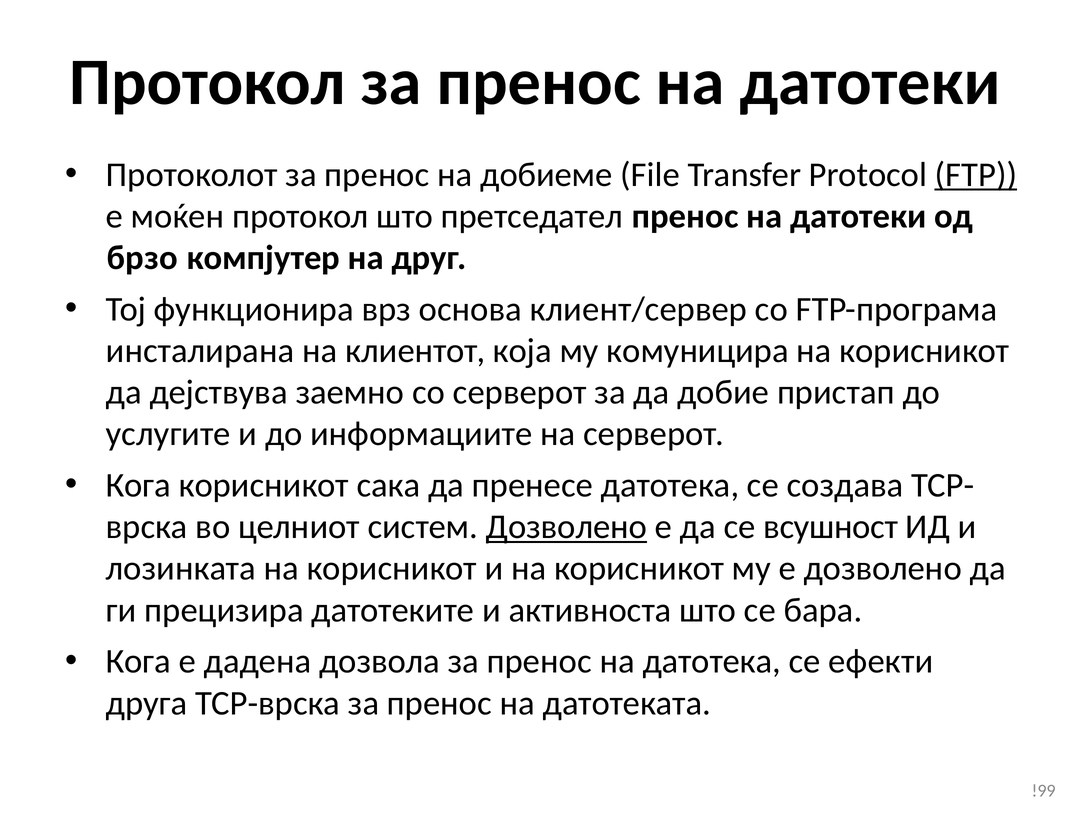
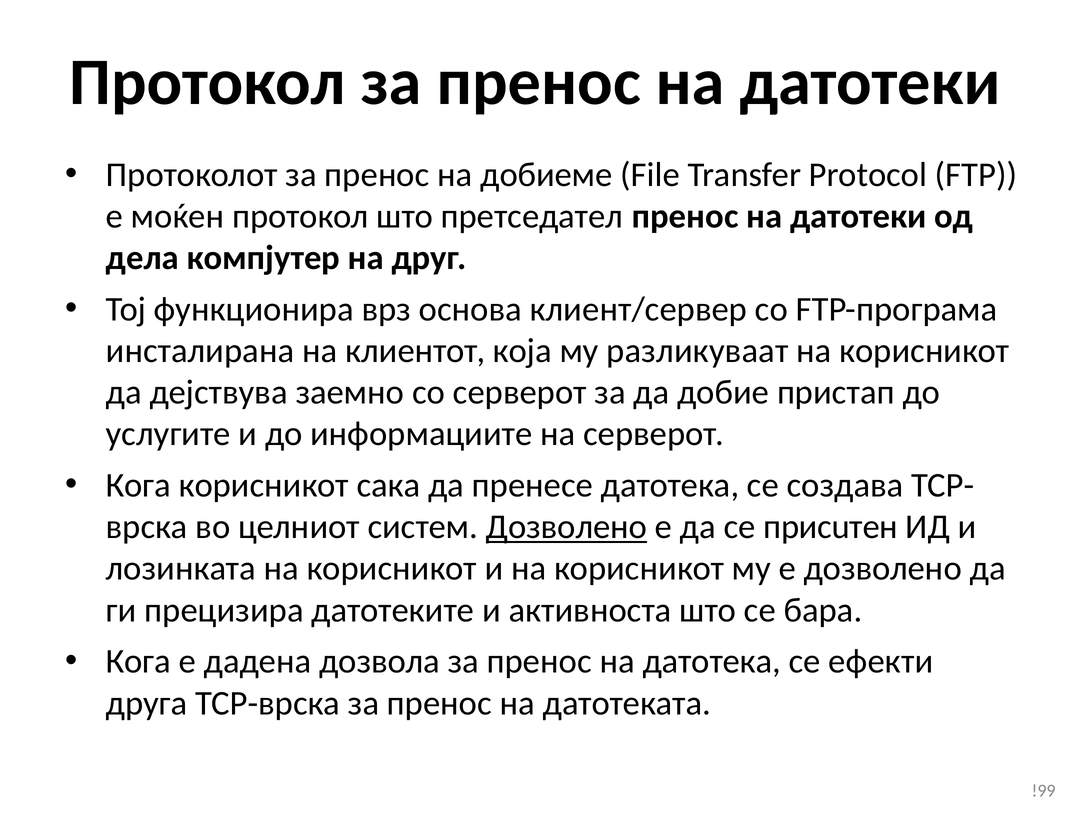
FTP underline: present -> none
брзо: брзо -> дела
комуницира: комуницира -> разликуваат
всушност: всушност -> присuтен
